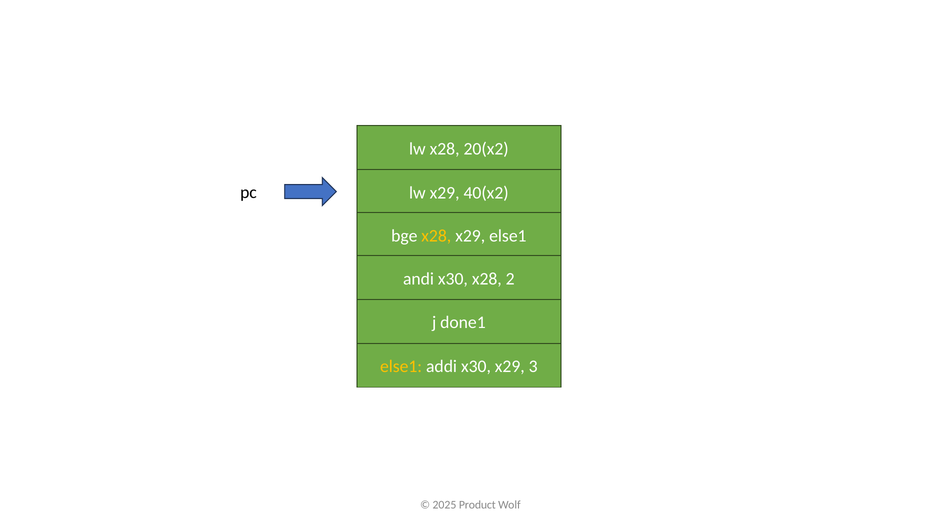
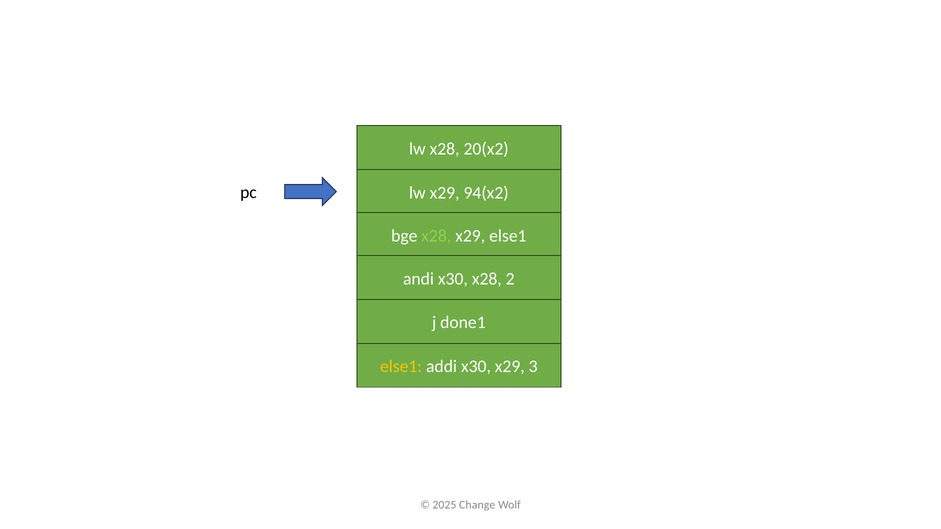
40(x2: 40(x2 -> 94(x2
x28 at (436, 236) colour: yellow -> light green
Product: Product -> Change
